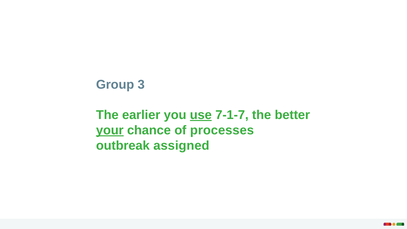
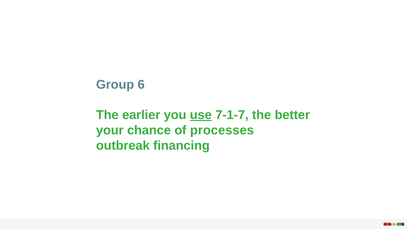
3: 3 -> 6
your underline: present -> none
assigned: assigned -> financing
